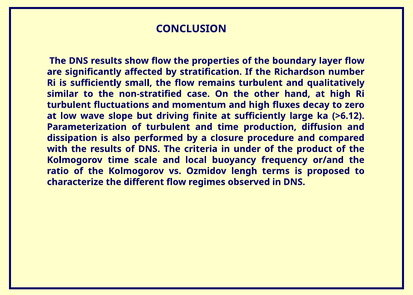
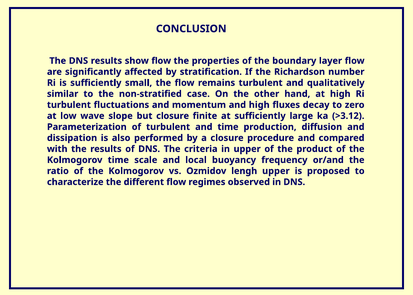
but driving: driving -> closure
>6.12: >6.12 -> >3.12
in under: under -> upper
lengh terms: terms -> upper
